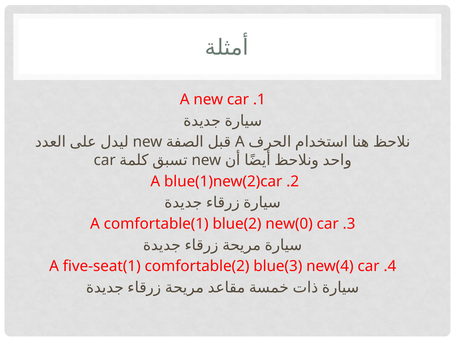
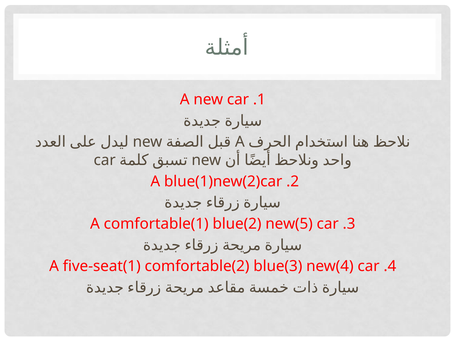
new(0: new(0 -> new(5
